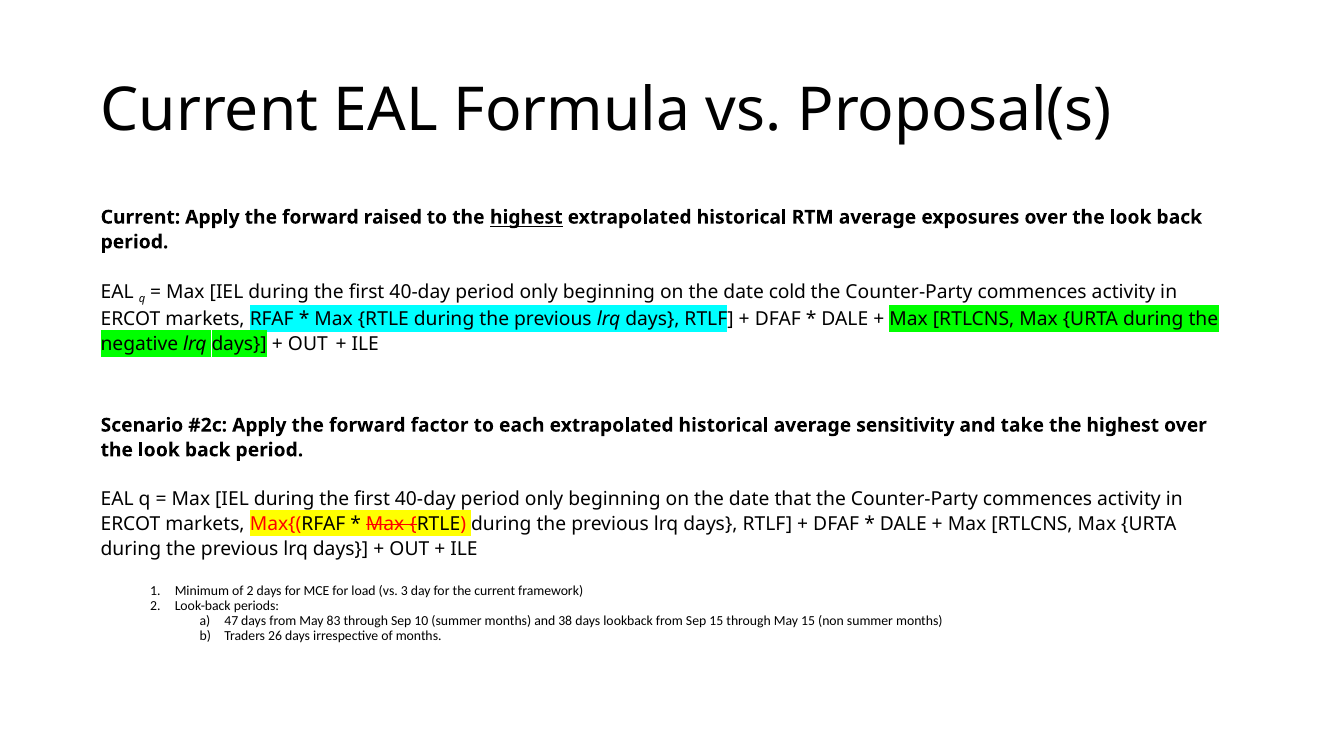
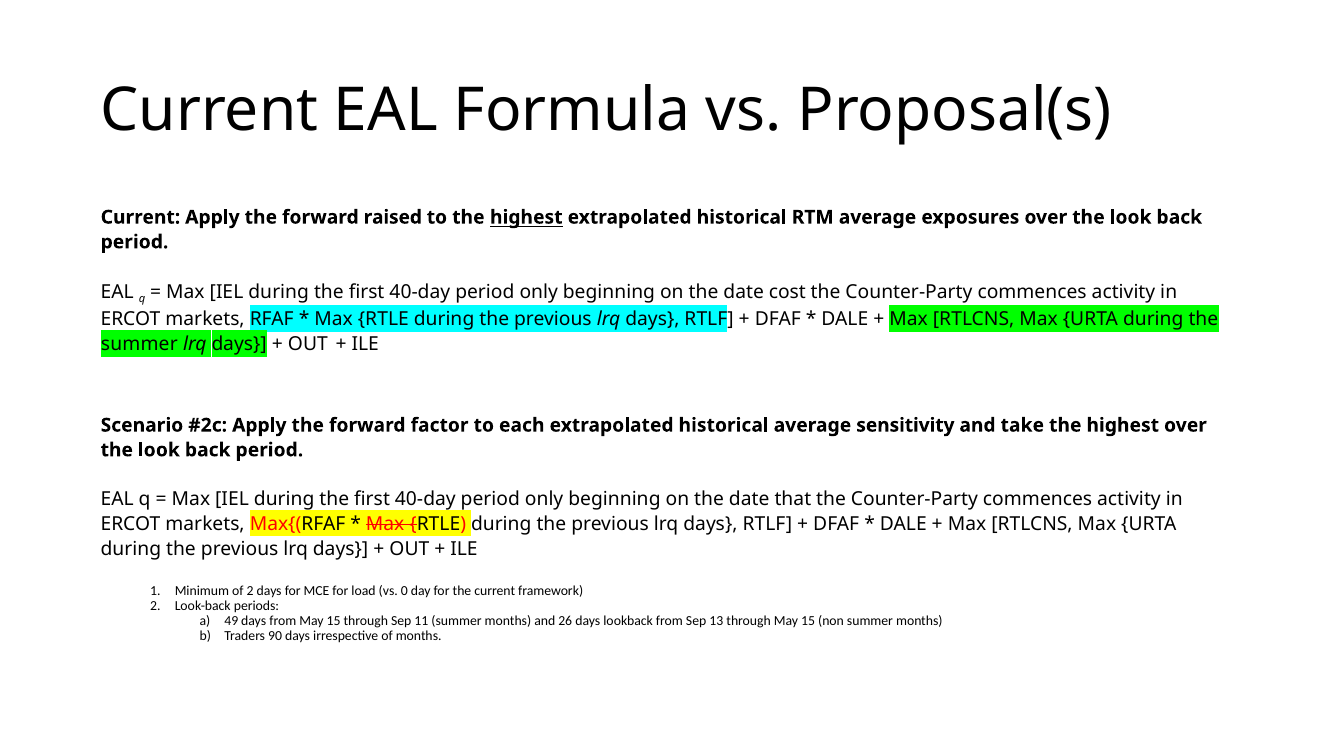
cold: cold -> cost
negative at (139, 344): negative -> summer
3: 3 -> 0
47: 47 -> 49
from May 83: 83 -> 15
10: 10 -> 11
38: 38 -> 26
Sep 15: 15 -> 13
26: 26 -> 90
